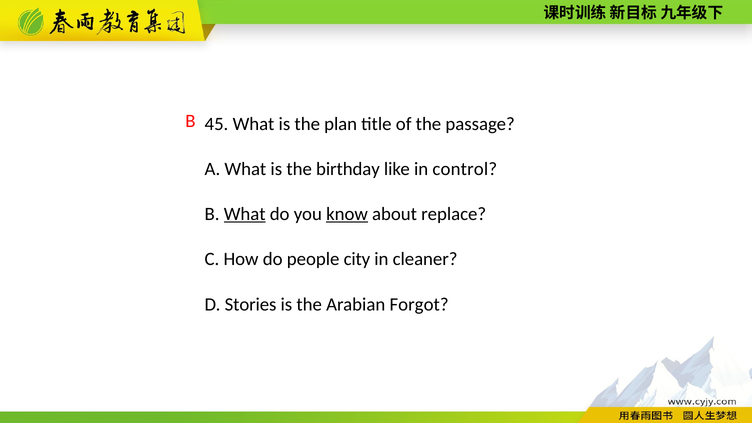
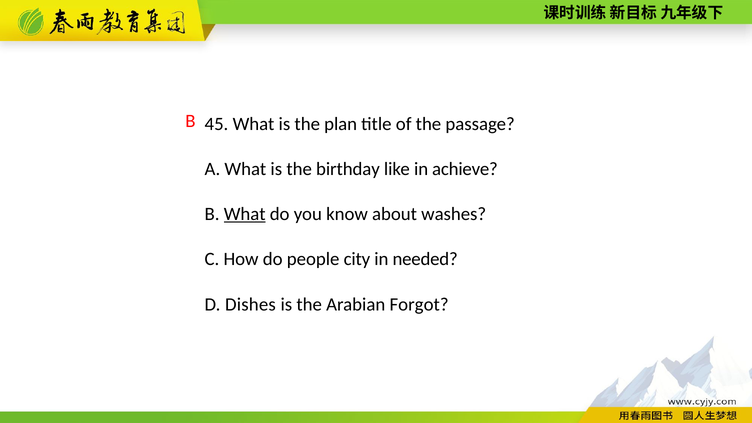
control: control -> achieve
know underline: present -> none
replace: replace -> washes
cleaner: cleaner -> needed
Stories: Stories -> Dishes
